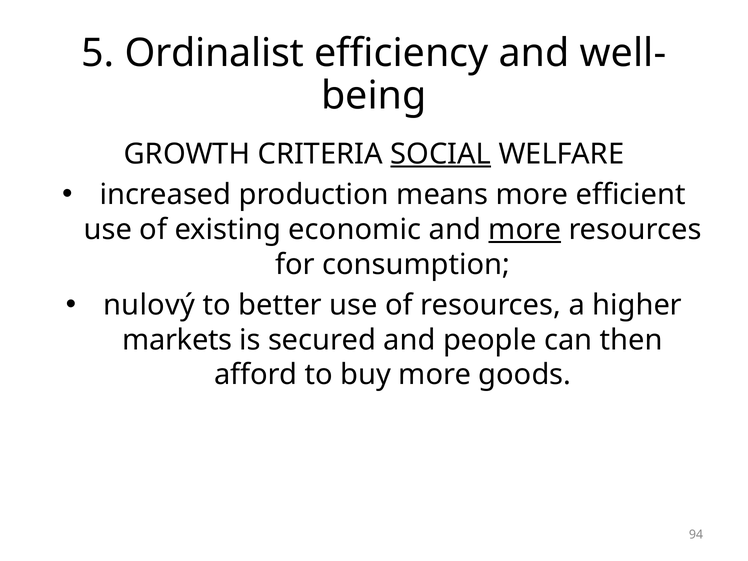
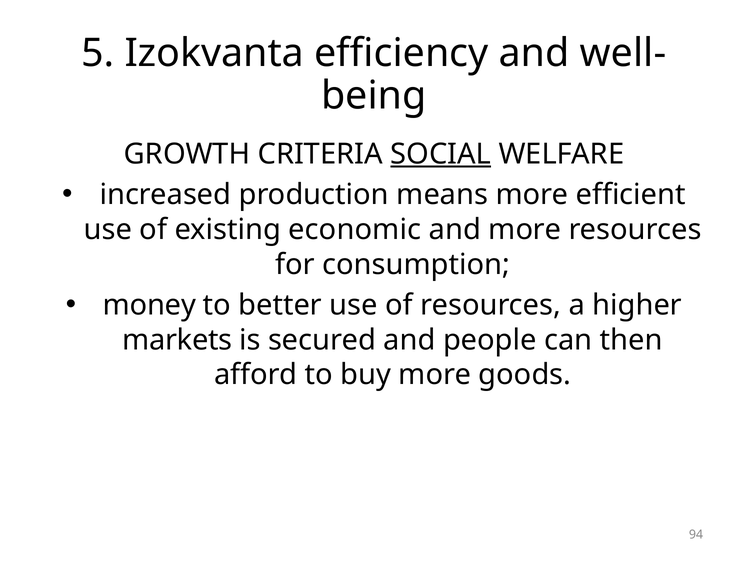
Ordinalist: Ordinalist -> Izokvanta
more at (525, 230) underline: present -> none
nulový: nulový -> money
